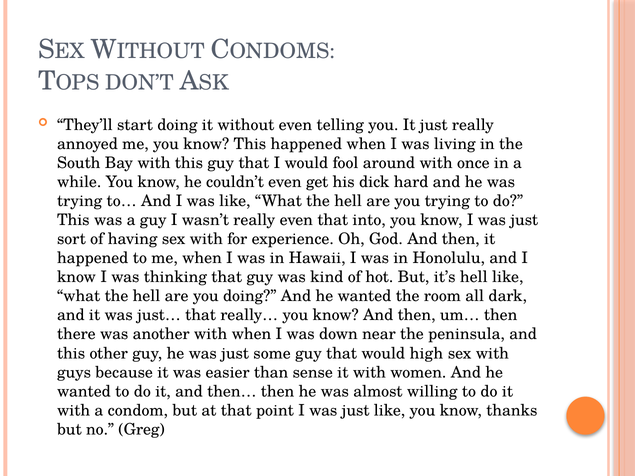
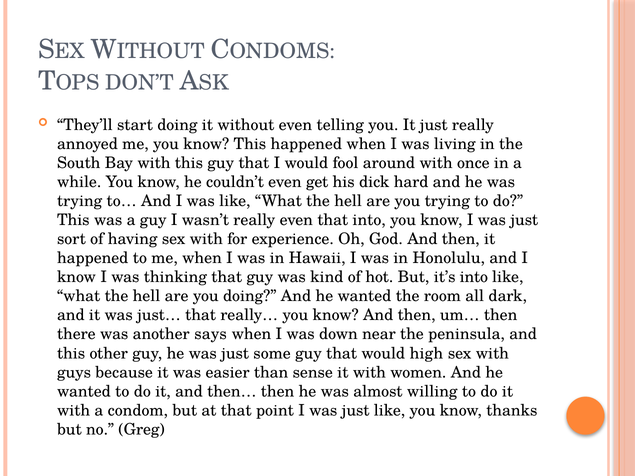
it’s hell: hell -> into
another with: with -> says
